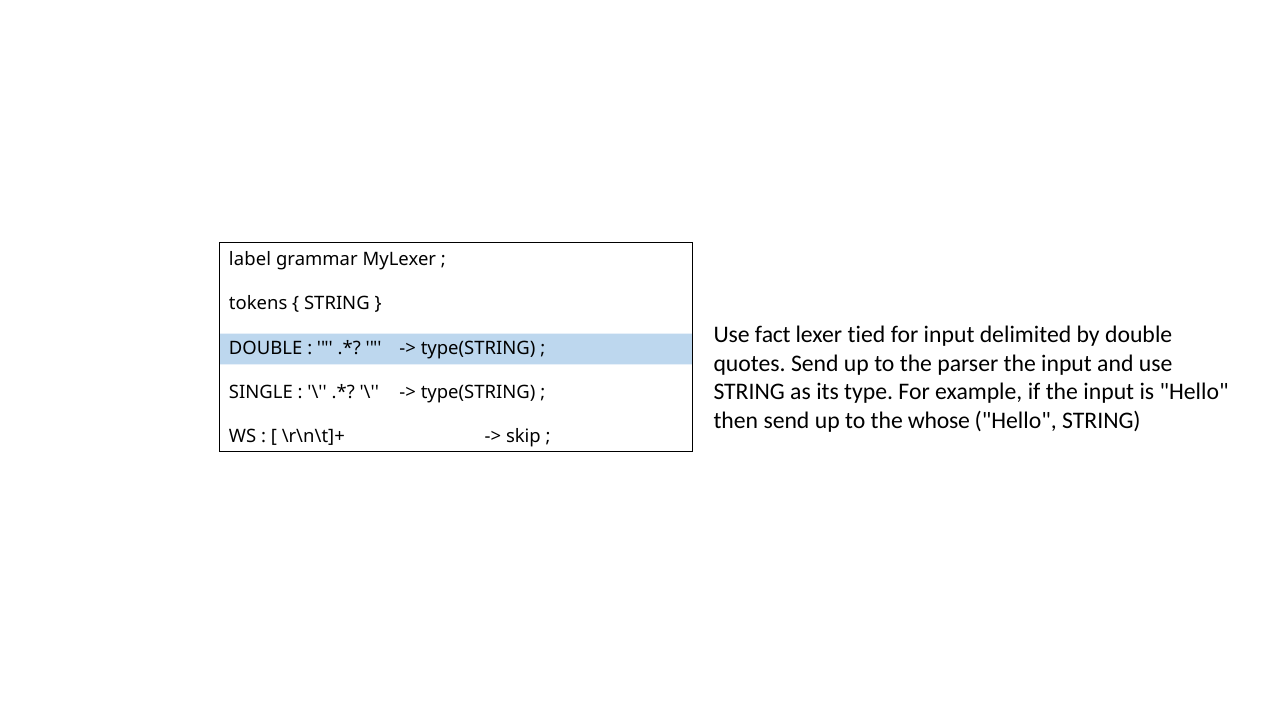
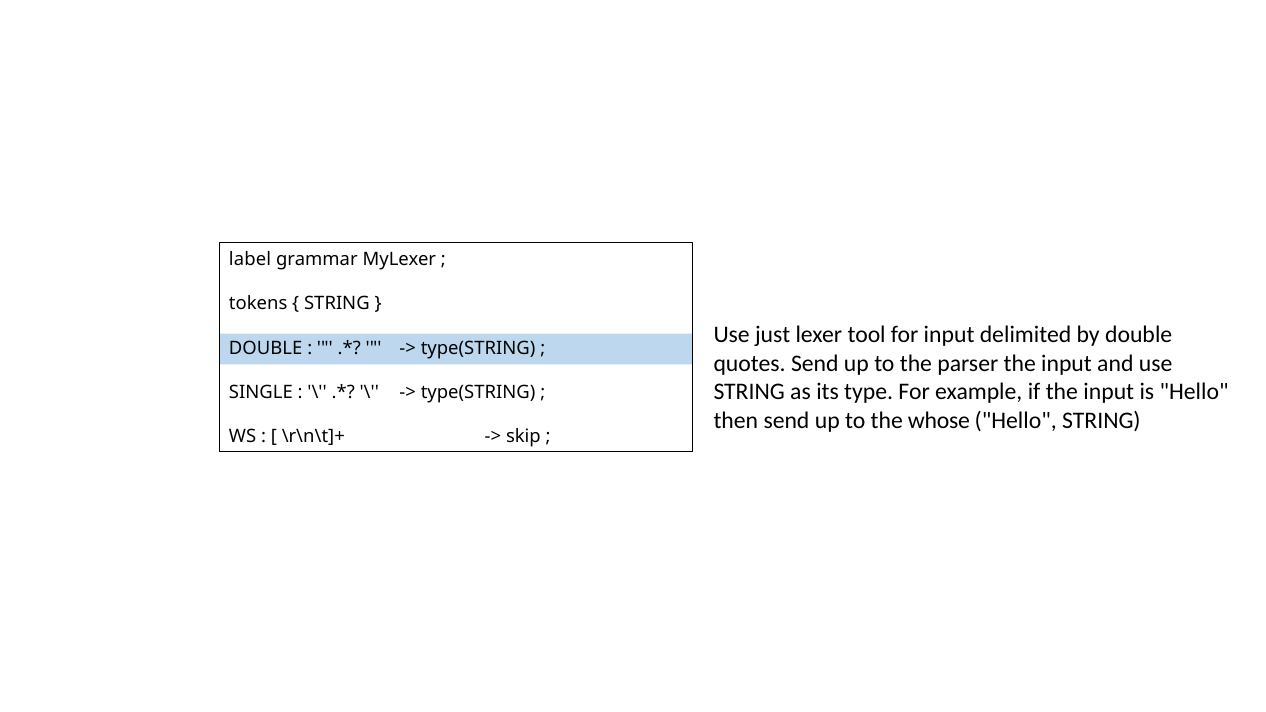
fact: fact -> just
tied: tied -> tool
